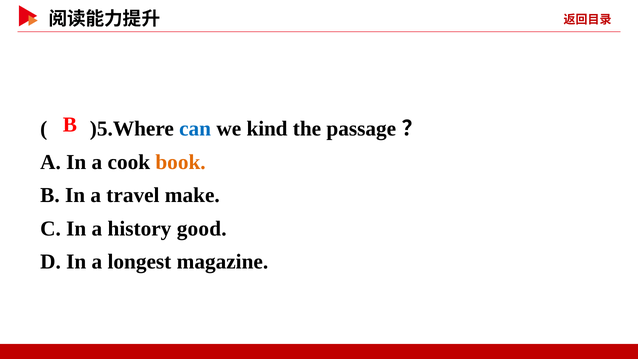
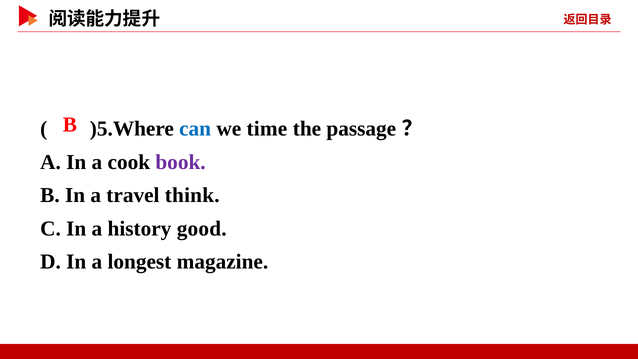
kind: kind -> time
book colour: orange -> purple
make: make -> think
